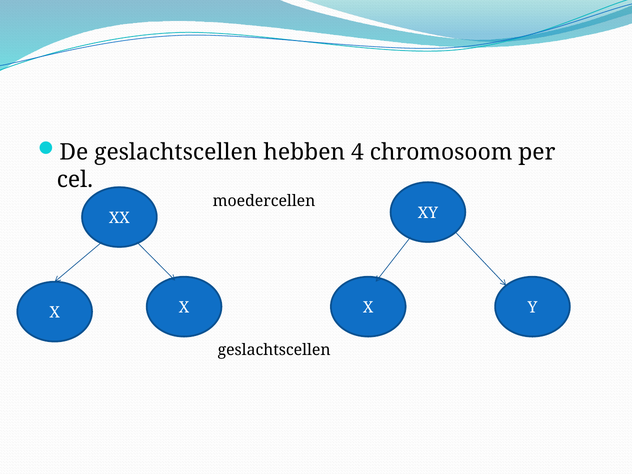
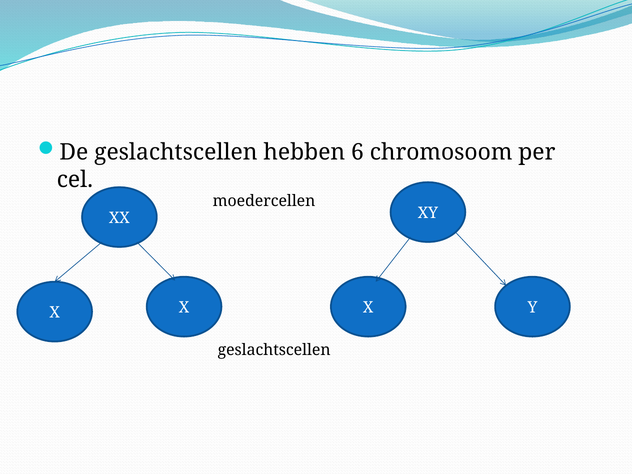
4: 4 -> 6
